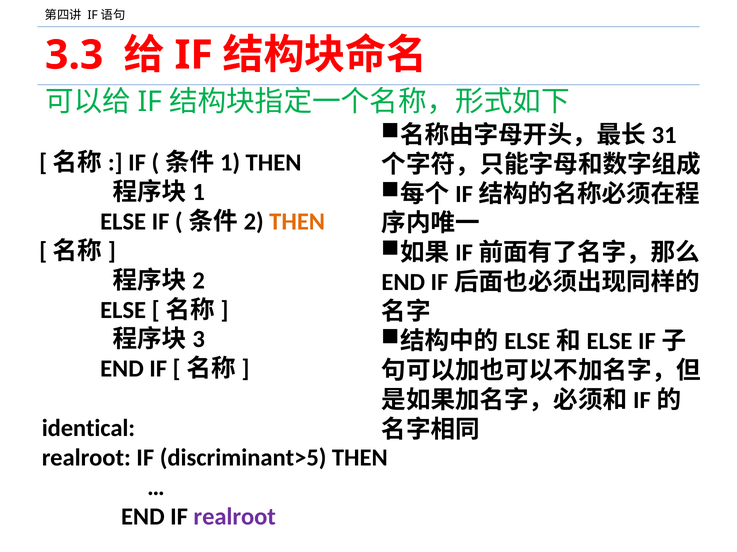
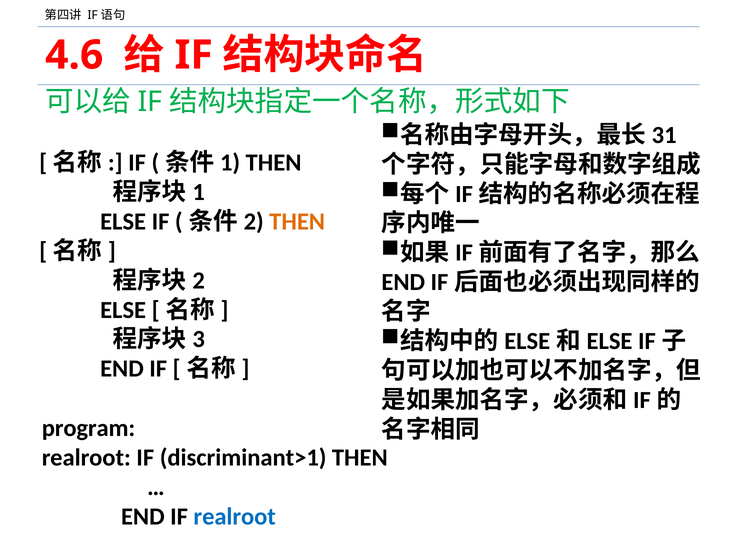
3.3: 3.3 -> 4.6
identical: identical -> program
discriminant>5: discriminant>5 -> discriminant>1
realroot at (235, 517) colour: purple -> blue
